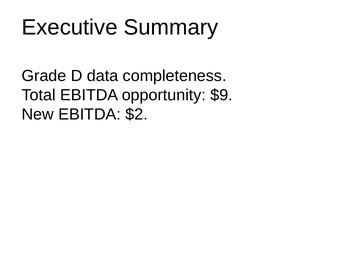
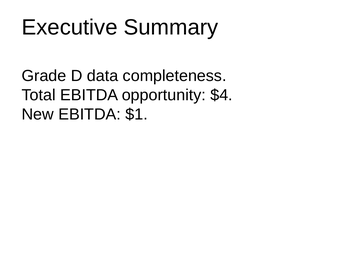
$9: $9 -> $4
$2: $2 -> $1
